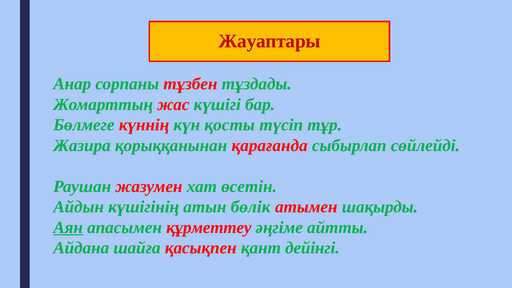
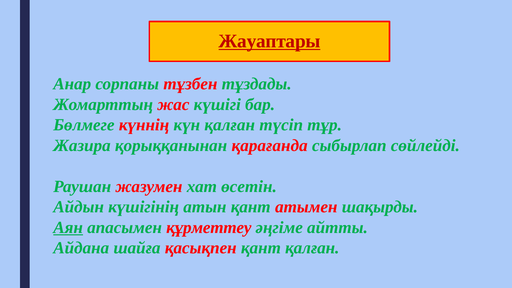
Жауаптары underline: none -> present
күн қосты: қосты -> қалған
атын бөлік: бөлік -> қант
қант дейінгі: дейінгі -> қалған
